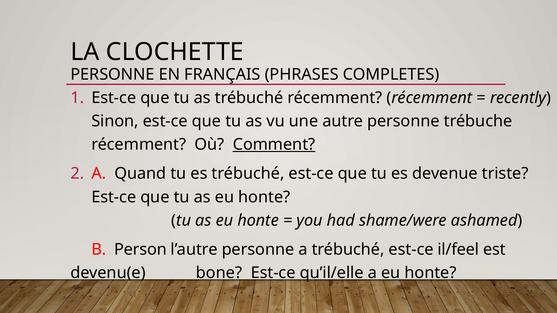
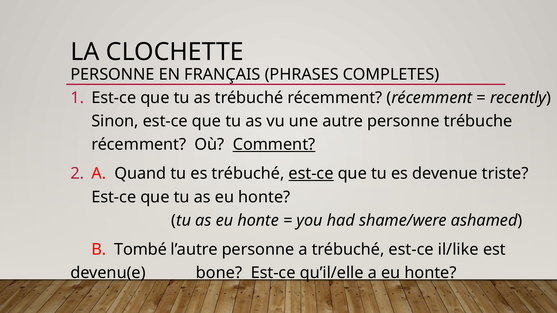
est-ce at (311, 174) underline: none -> present
Person: Person -> Tombé
il/feel: il/feel -> il/like
